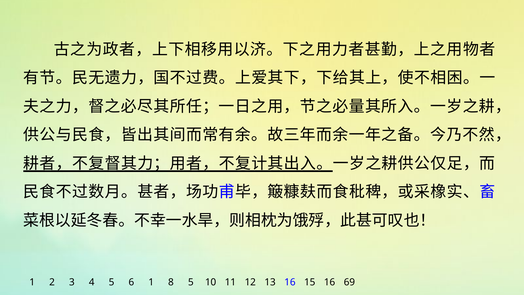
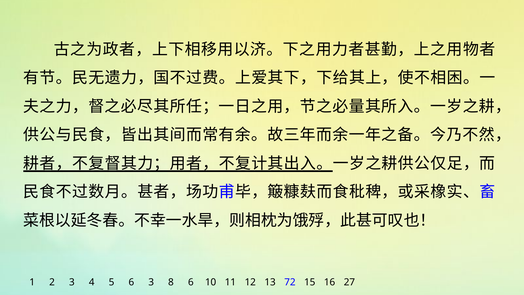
6 1: 1 -> 3
8 5: 5 -> 6
13 16: 16 -> 72
69: 69 -> 27
